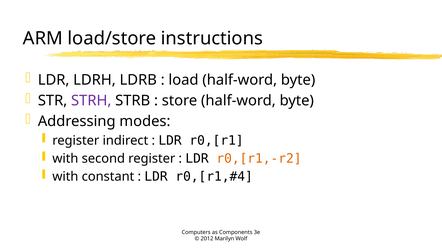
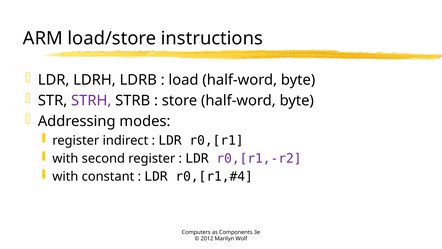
r0,[r1,-r2 colour: orange -> purple
